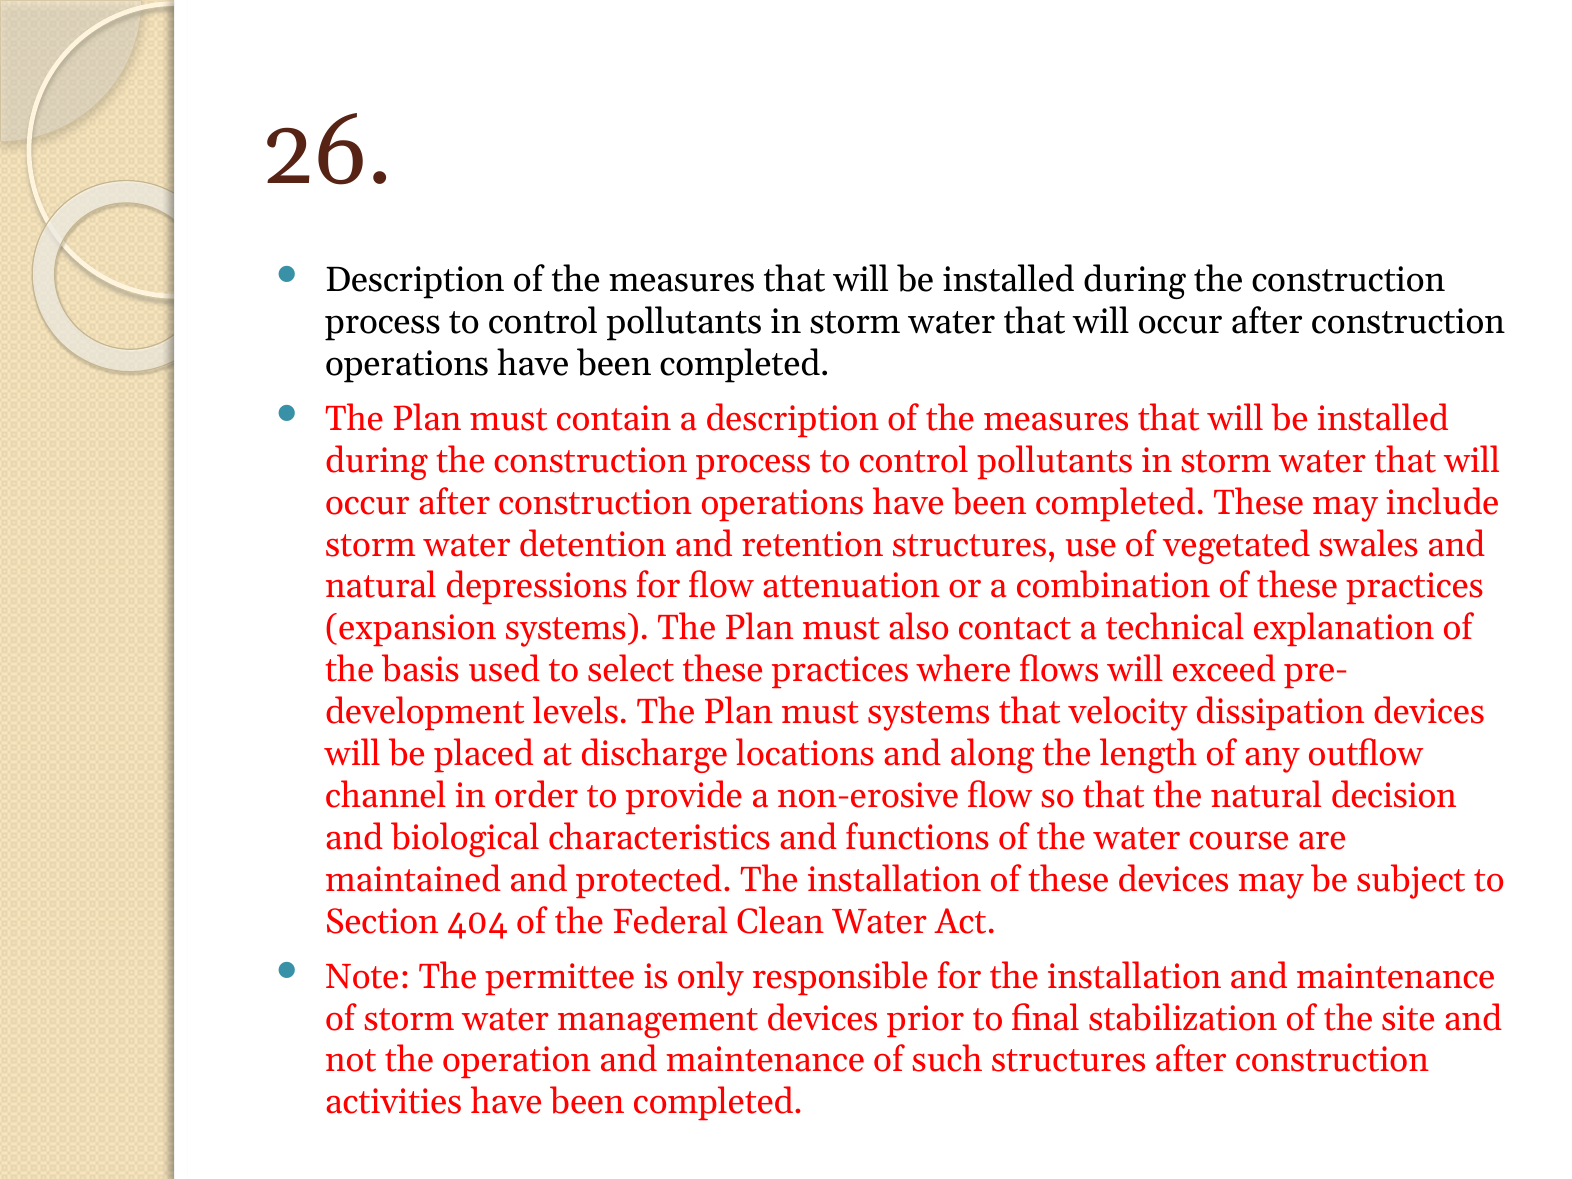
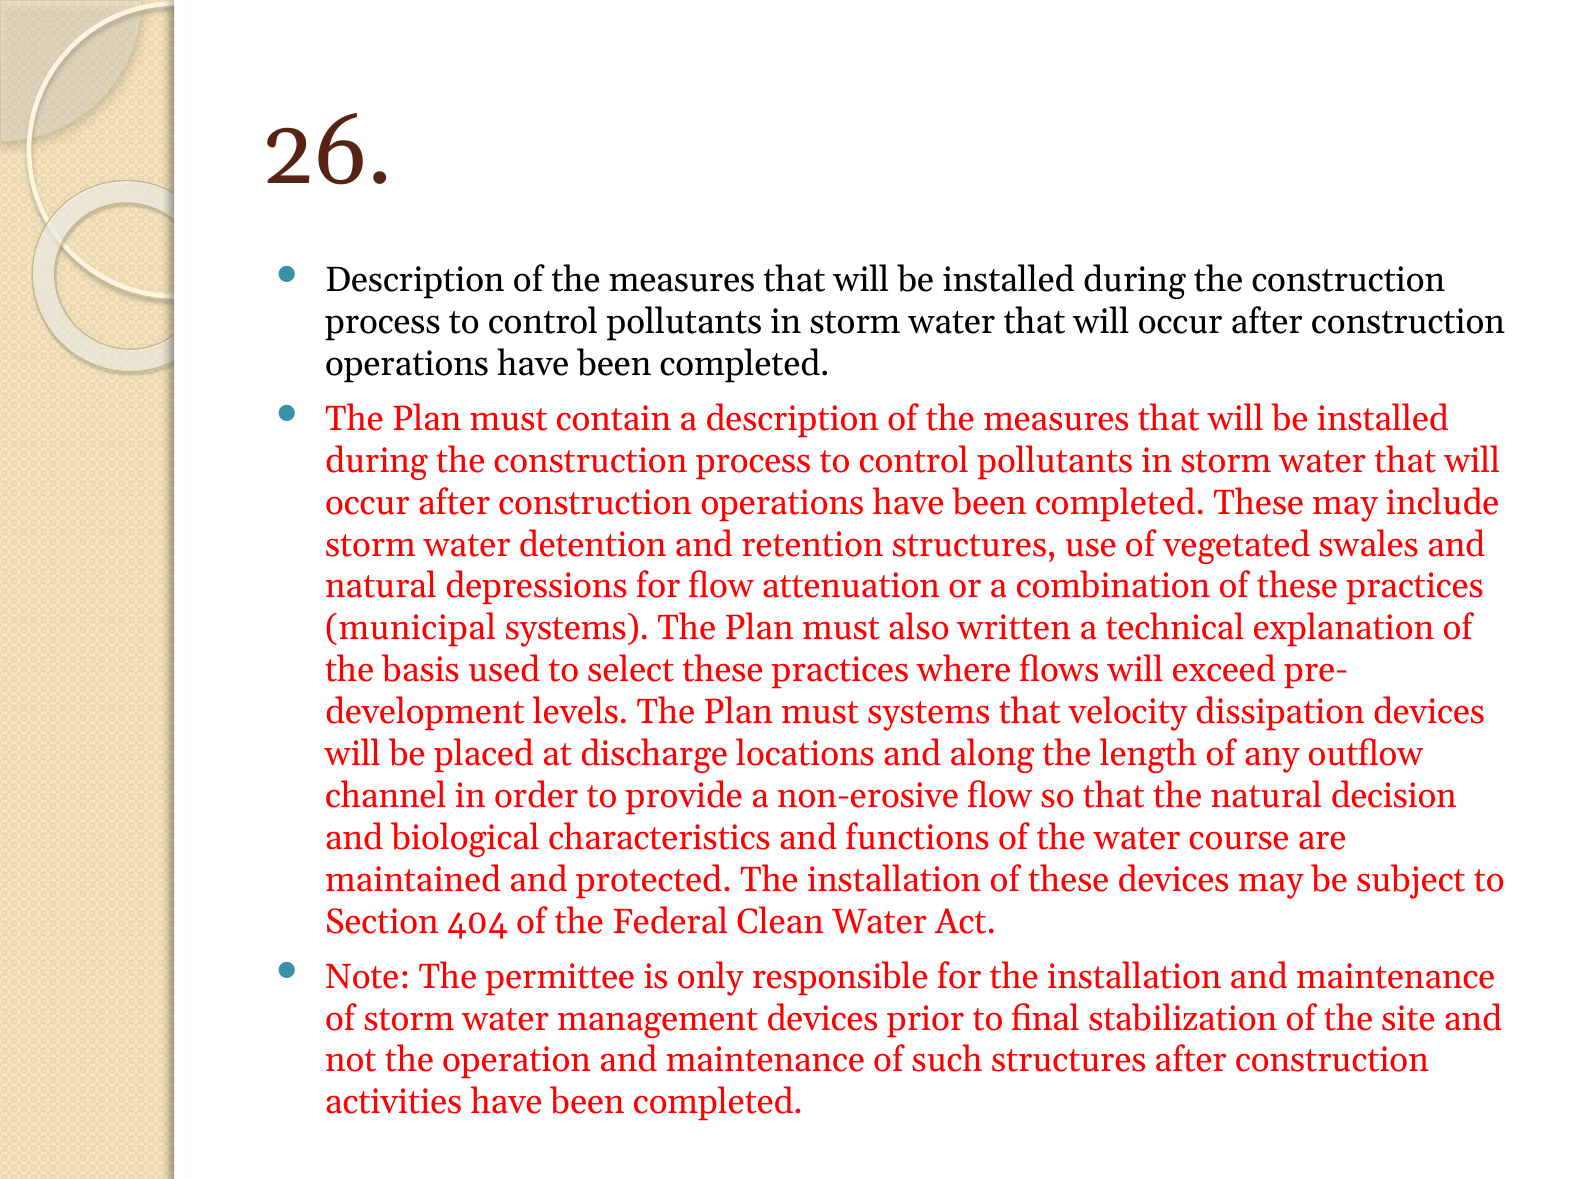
expansion: expansion -> municipal
contact: contact -> written
